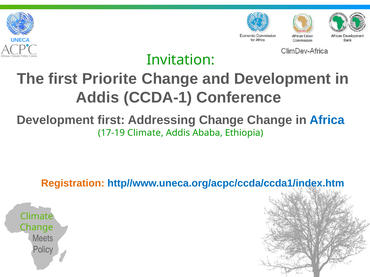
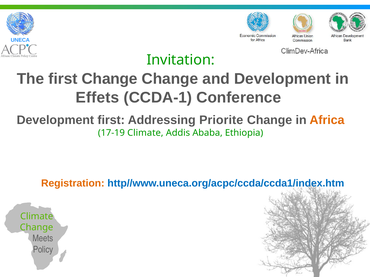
first Priorite: Priorite -> Change
Addis at (97, 98): Addis -> Effets
Addressing Change: Change -> Priorite
Africa colour: blue -> orange
